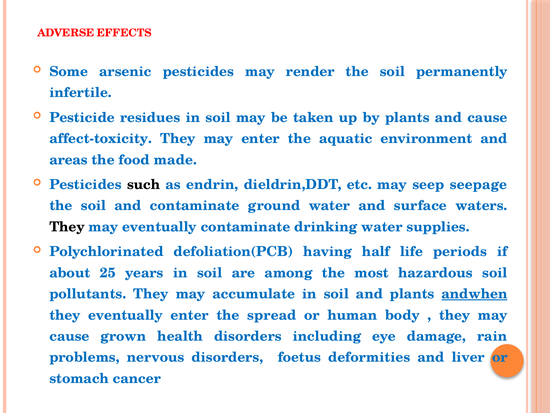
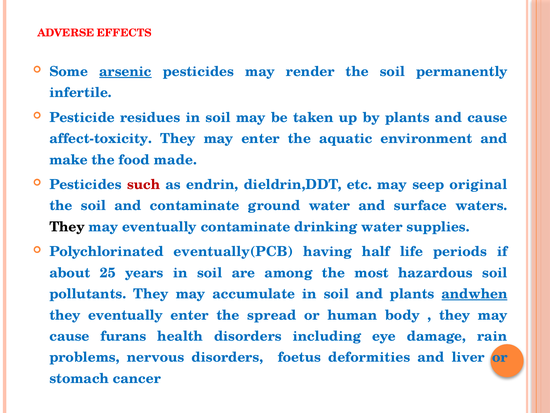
arsenic underline: none -> present
areas: areas -> make
such colour: black -> red
seepage: seepage -> original
defoliation(PCB: defoliation(PCB -> eventually(PCB
grown: grown -> furans
